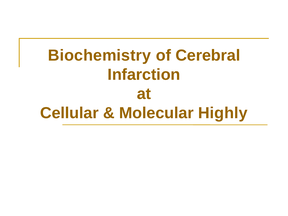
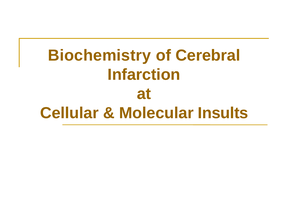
Highly: Highly -> Insults
